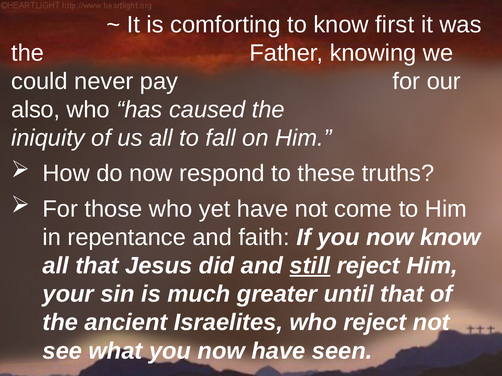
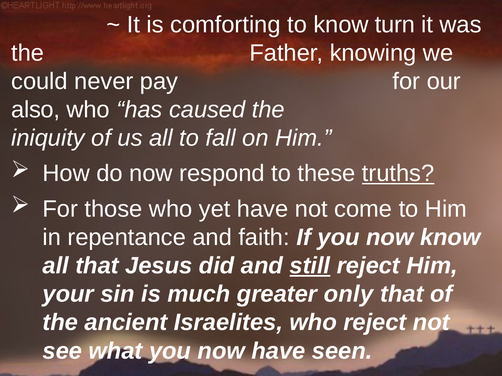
first: first -> turn
truths underline: none -> present
until: until -> only
